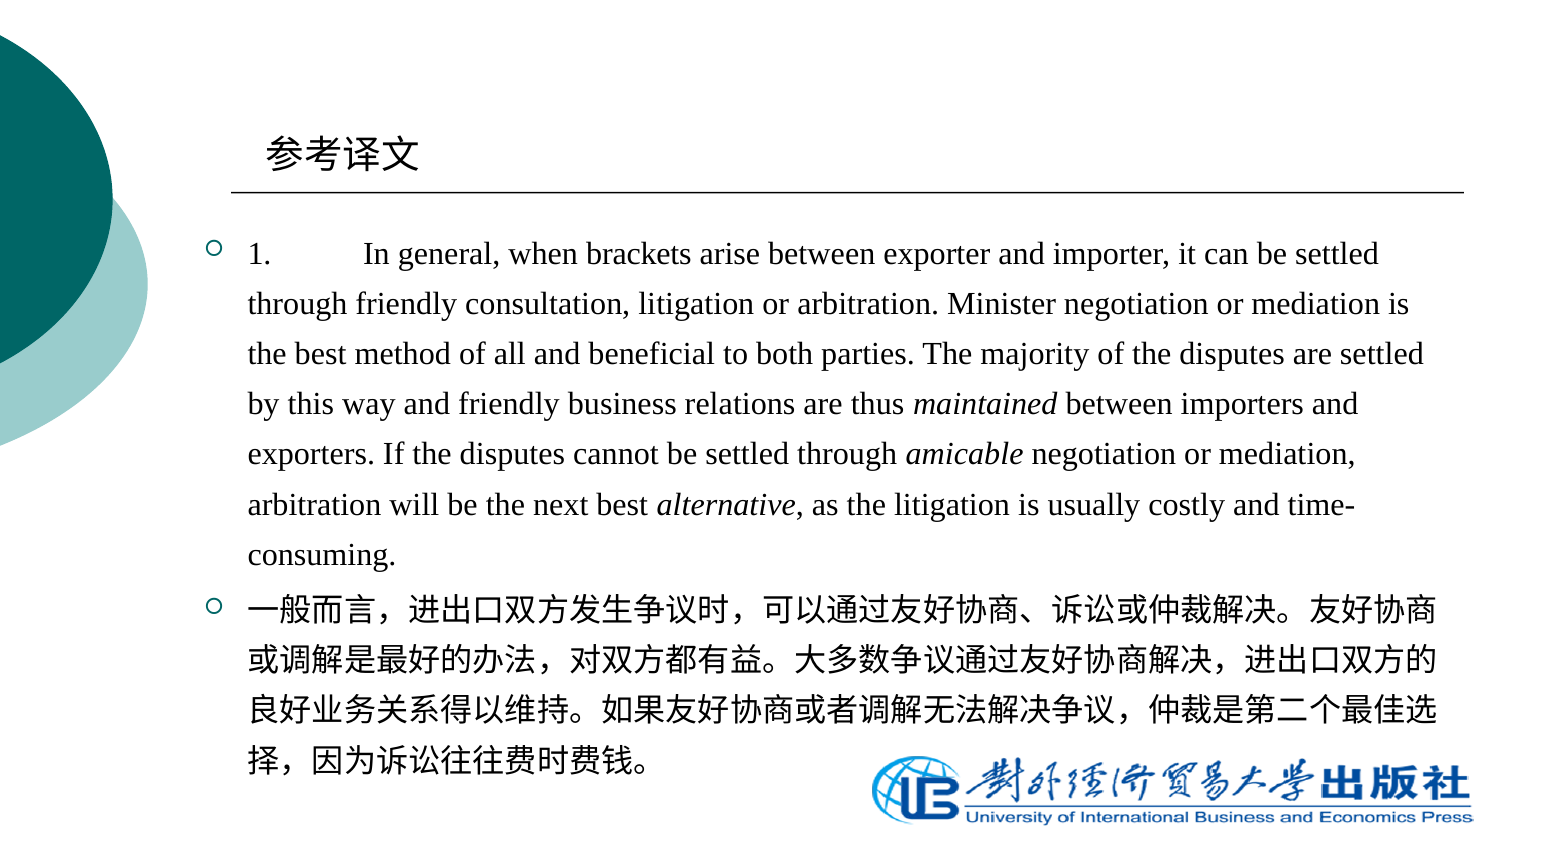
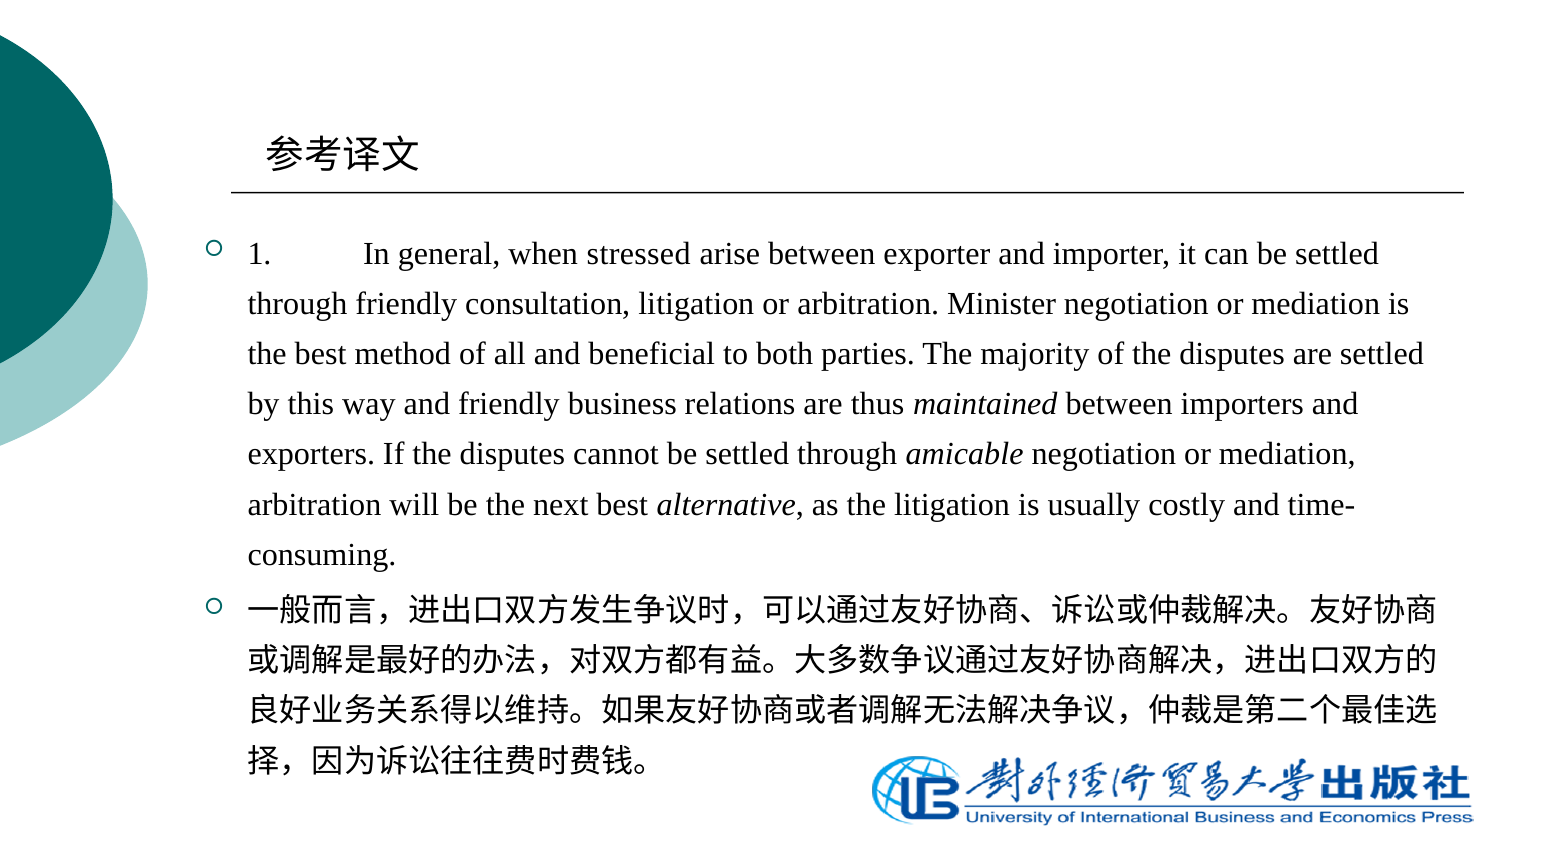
brackets: brackets -> stressed
